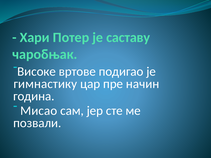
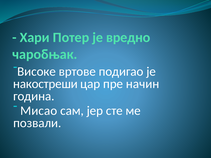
саставу: саставу -> вредно
гимнастику: гимнастику -> накостреши
